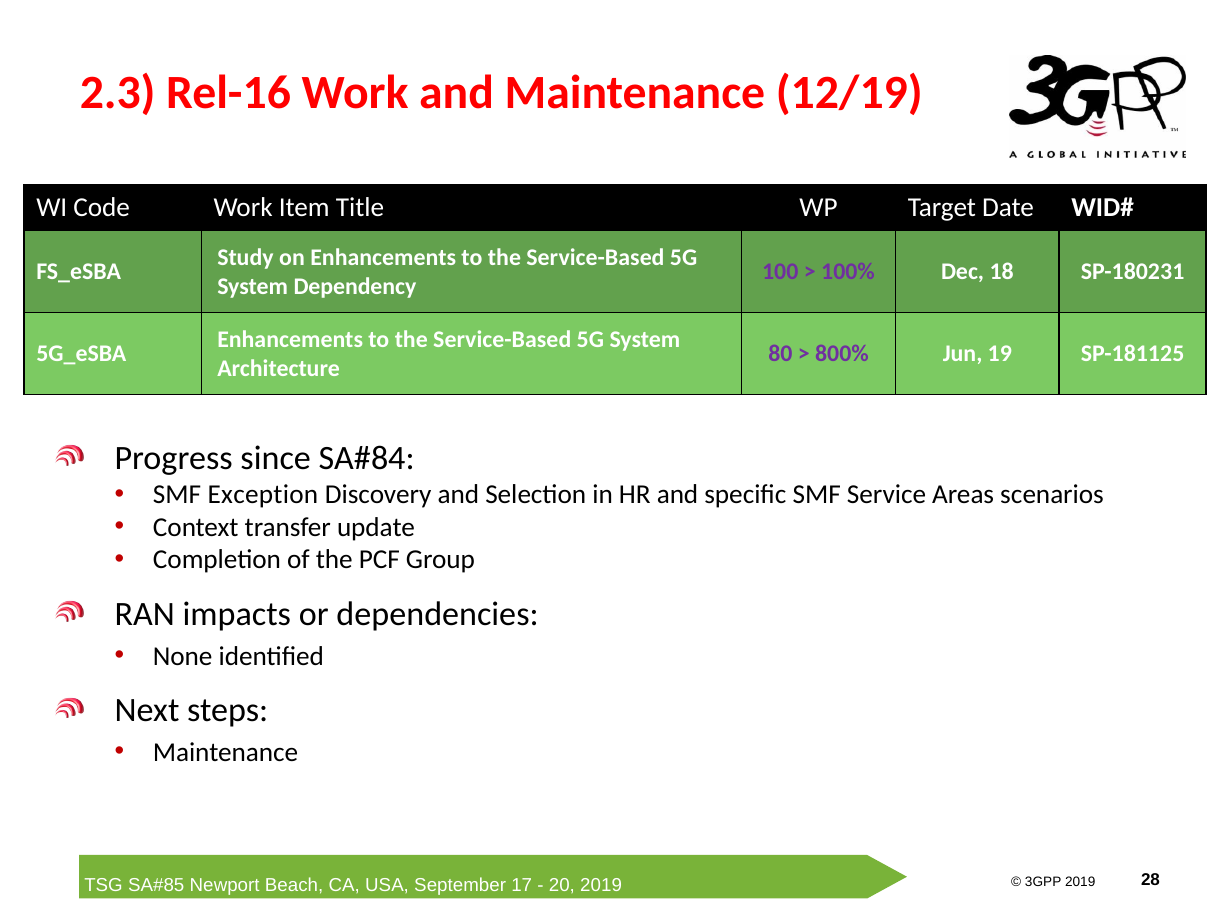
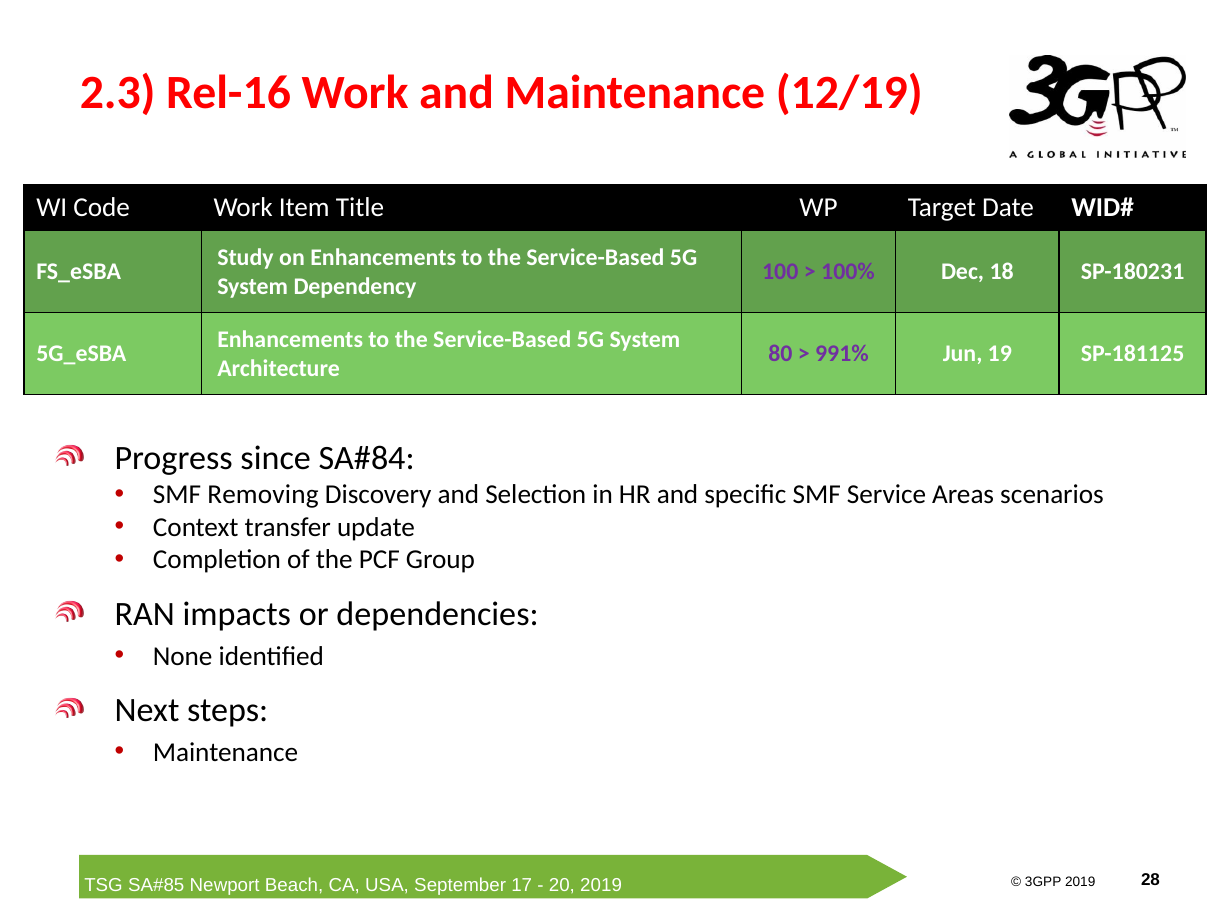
800%: 800% -> 991%
Exception: Exception -> Removing
